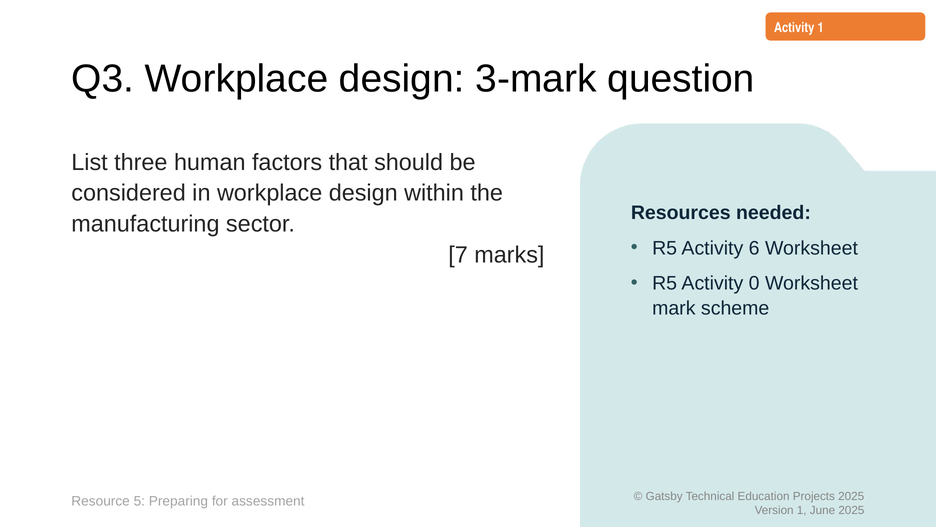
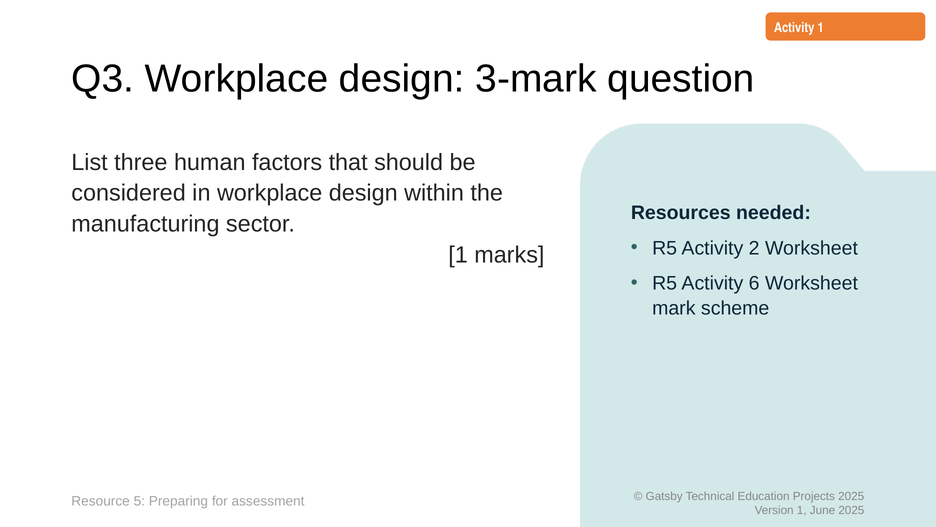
6: 6 -> 2
7 at (458, 255): 7 -> 1
0: 0 -> 6
